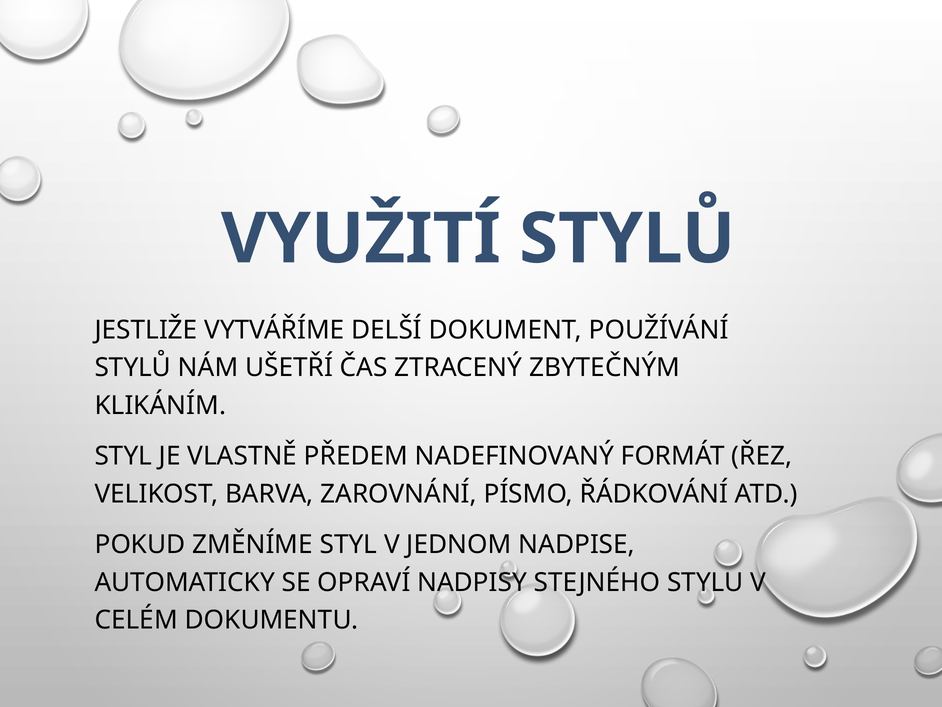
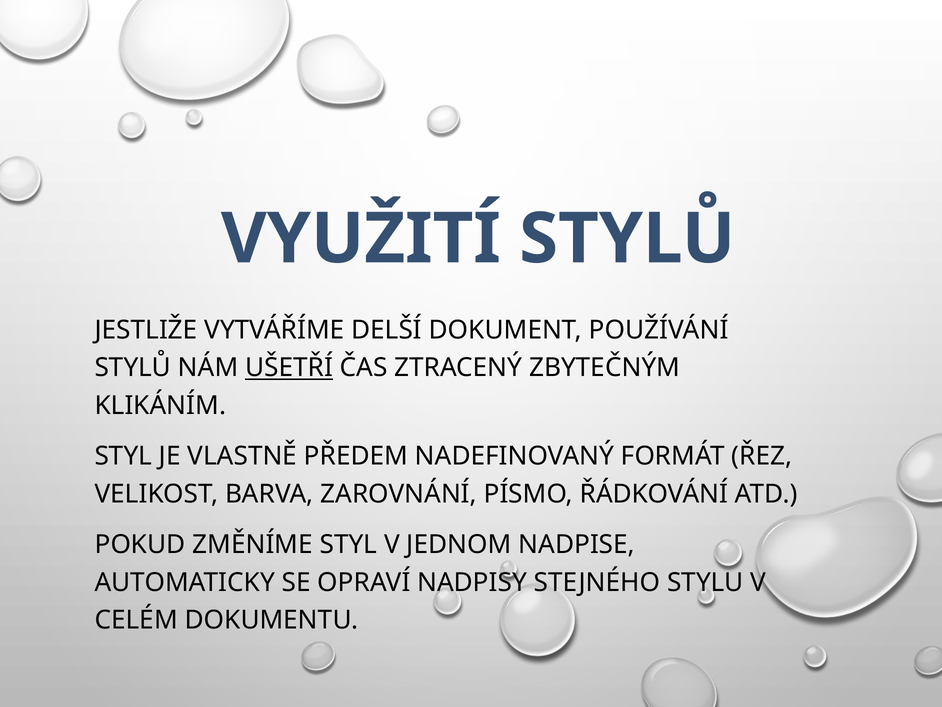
UŠETŘÍ underline: none -> present
